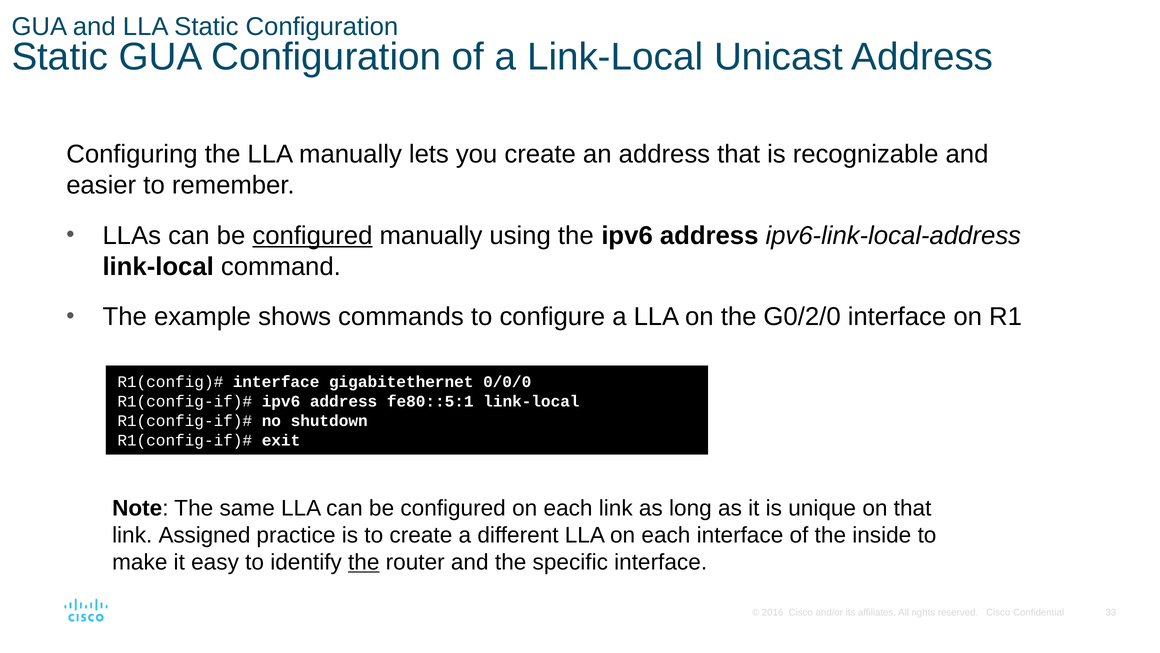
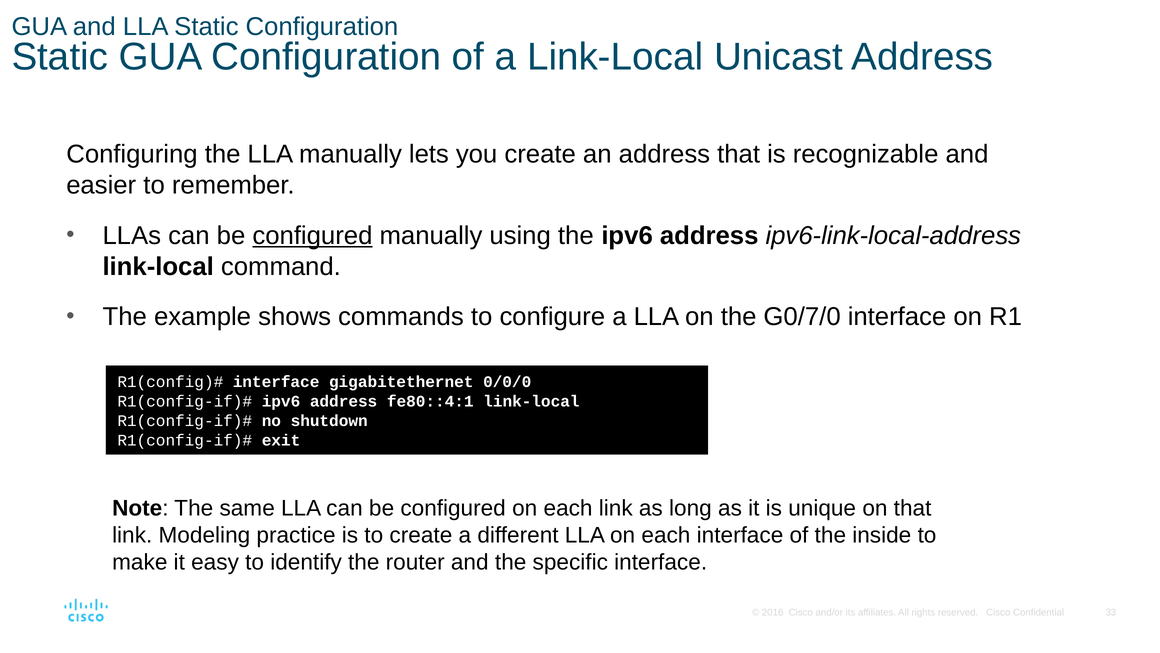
G0/2/0: G0/2/0 -> G0/7/0
fe80::5:1: fe80::5:1 -> fe80::4:1
Assigned: Assigned -> Modeling
the at (364, 562) underline: present -> none
